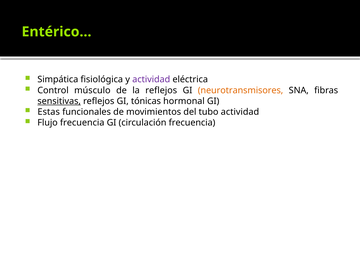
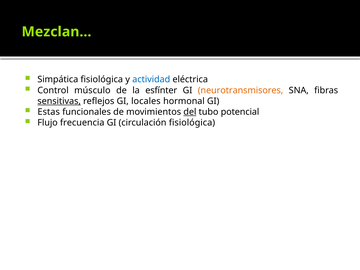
Entérico…: Entérico… -> Mezclan…
actividad at (151, 80) colour: purple -> blue
la reflejos: reflejos -> esfínter
tónicas: tónicas -> locales
del underline: none -> present
tubo actividad: actividad -> potencial
circulación frecuencia: frecuencia -> fisiológica
